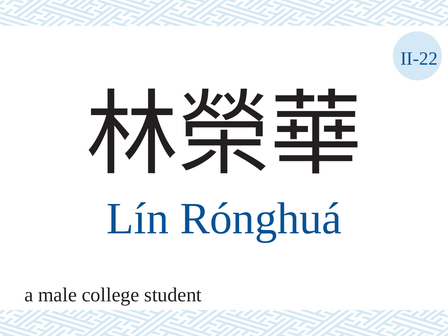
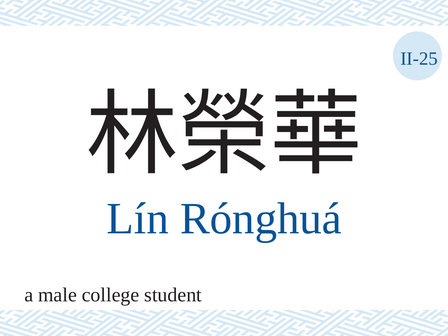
II-22: II-22 -> II-25
